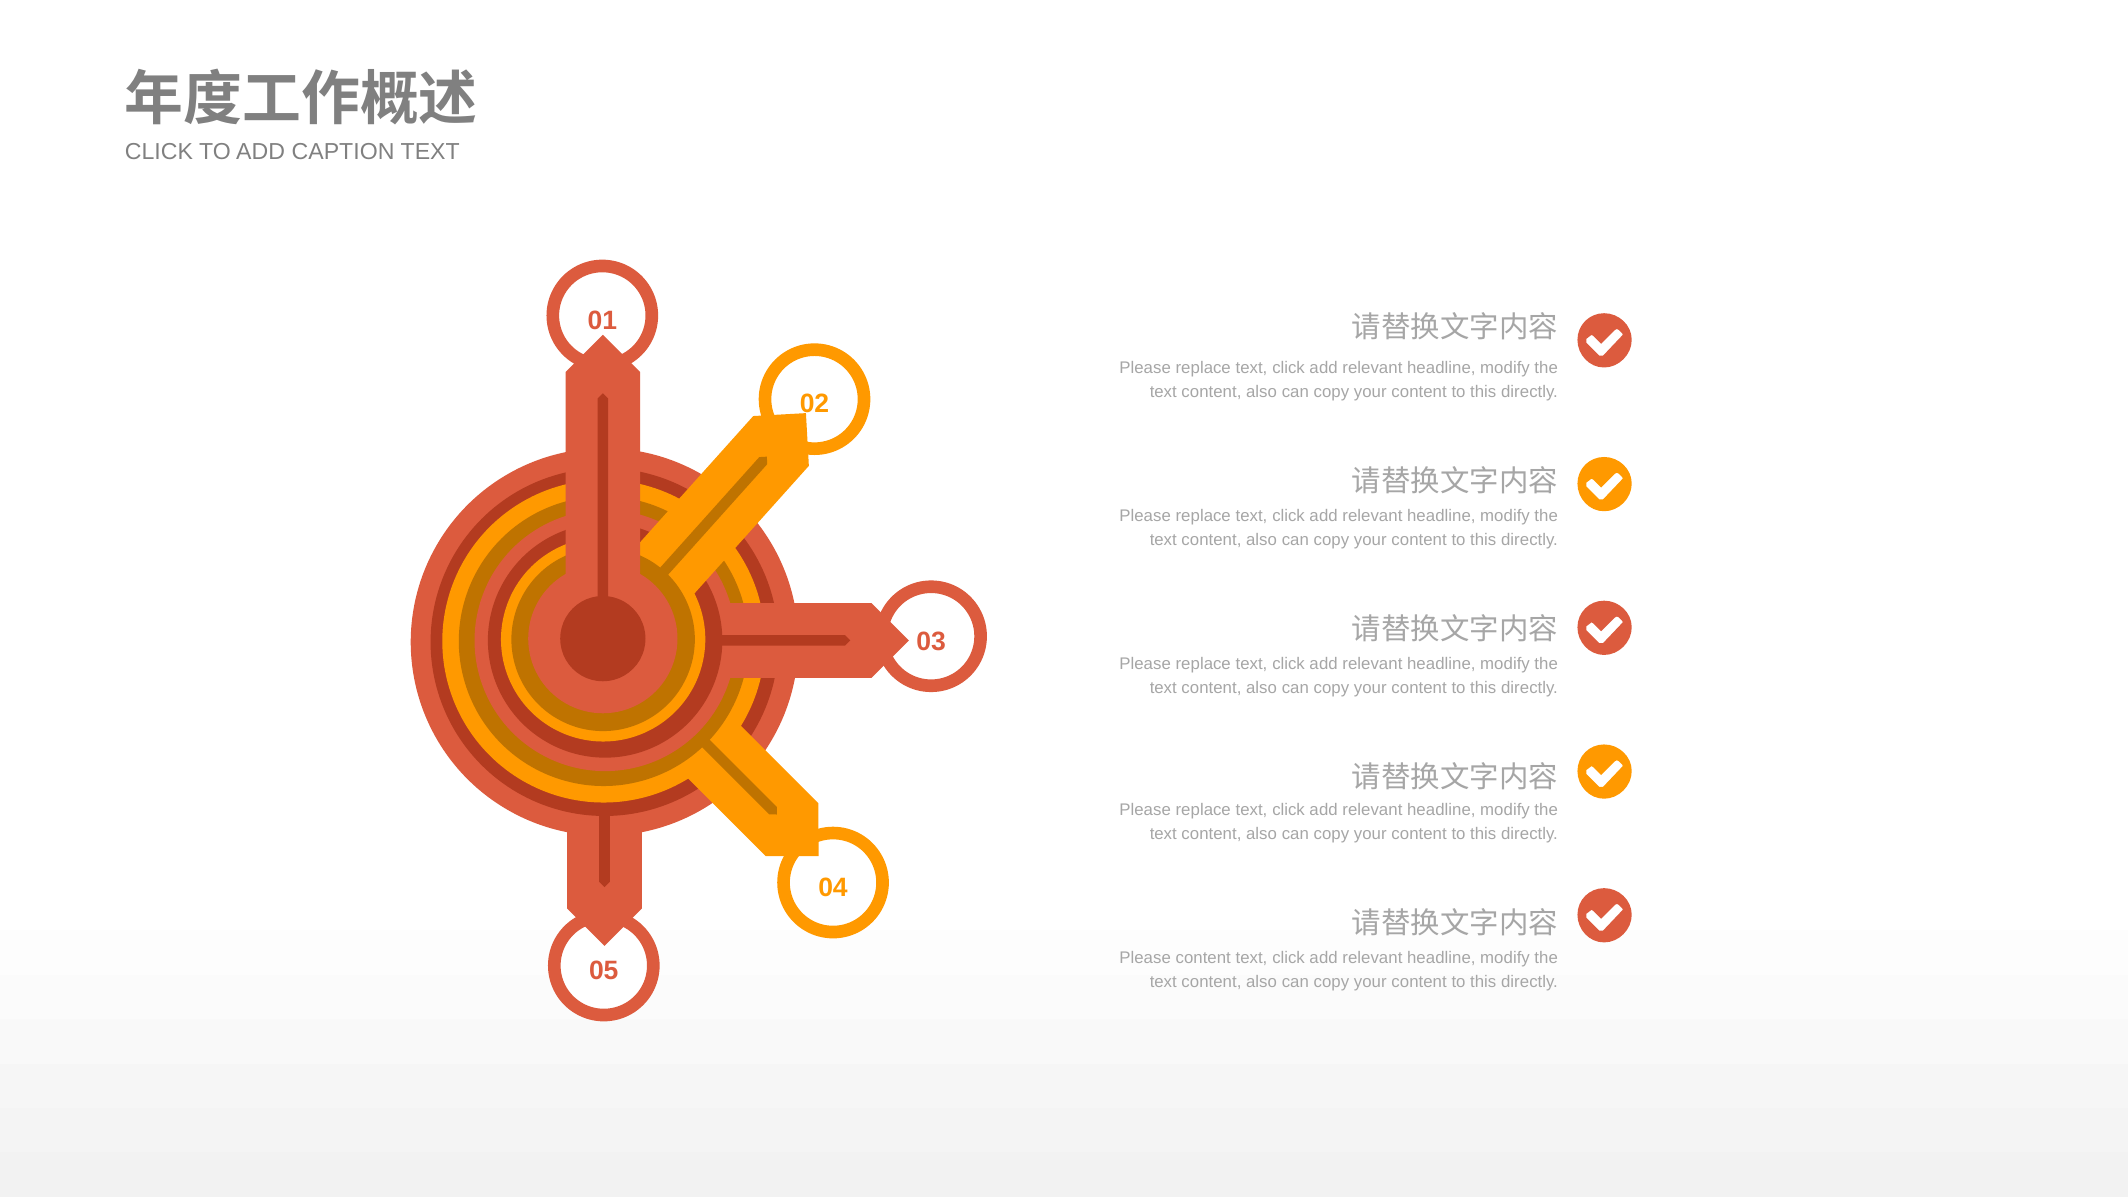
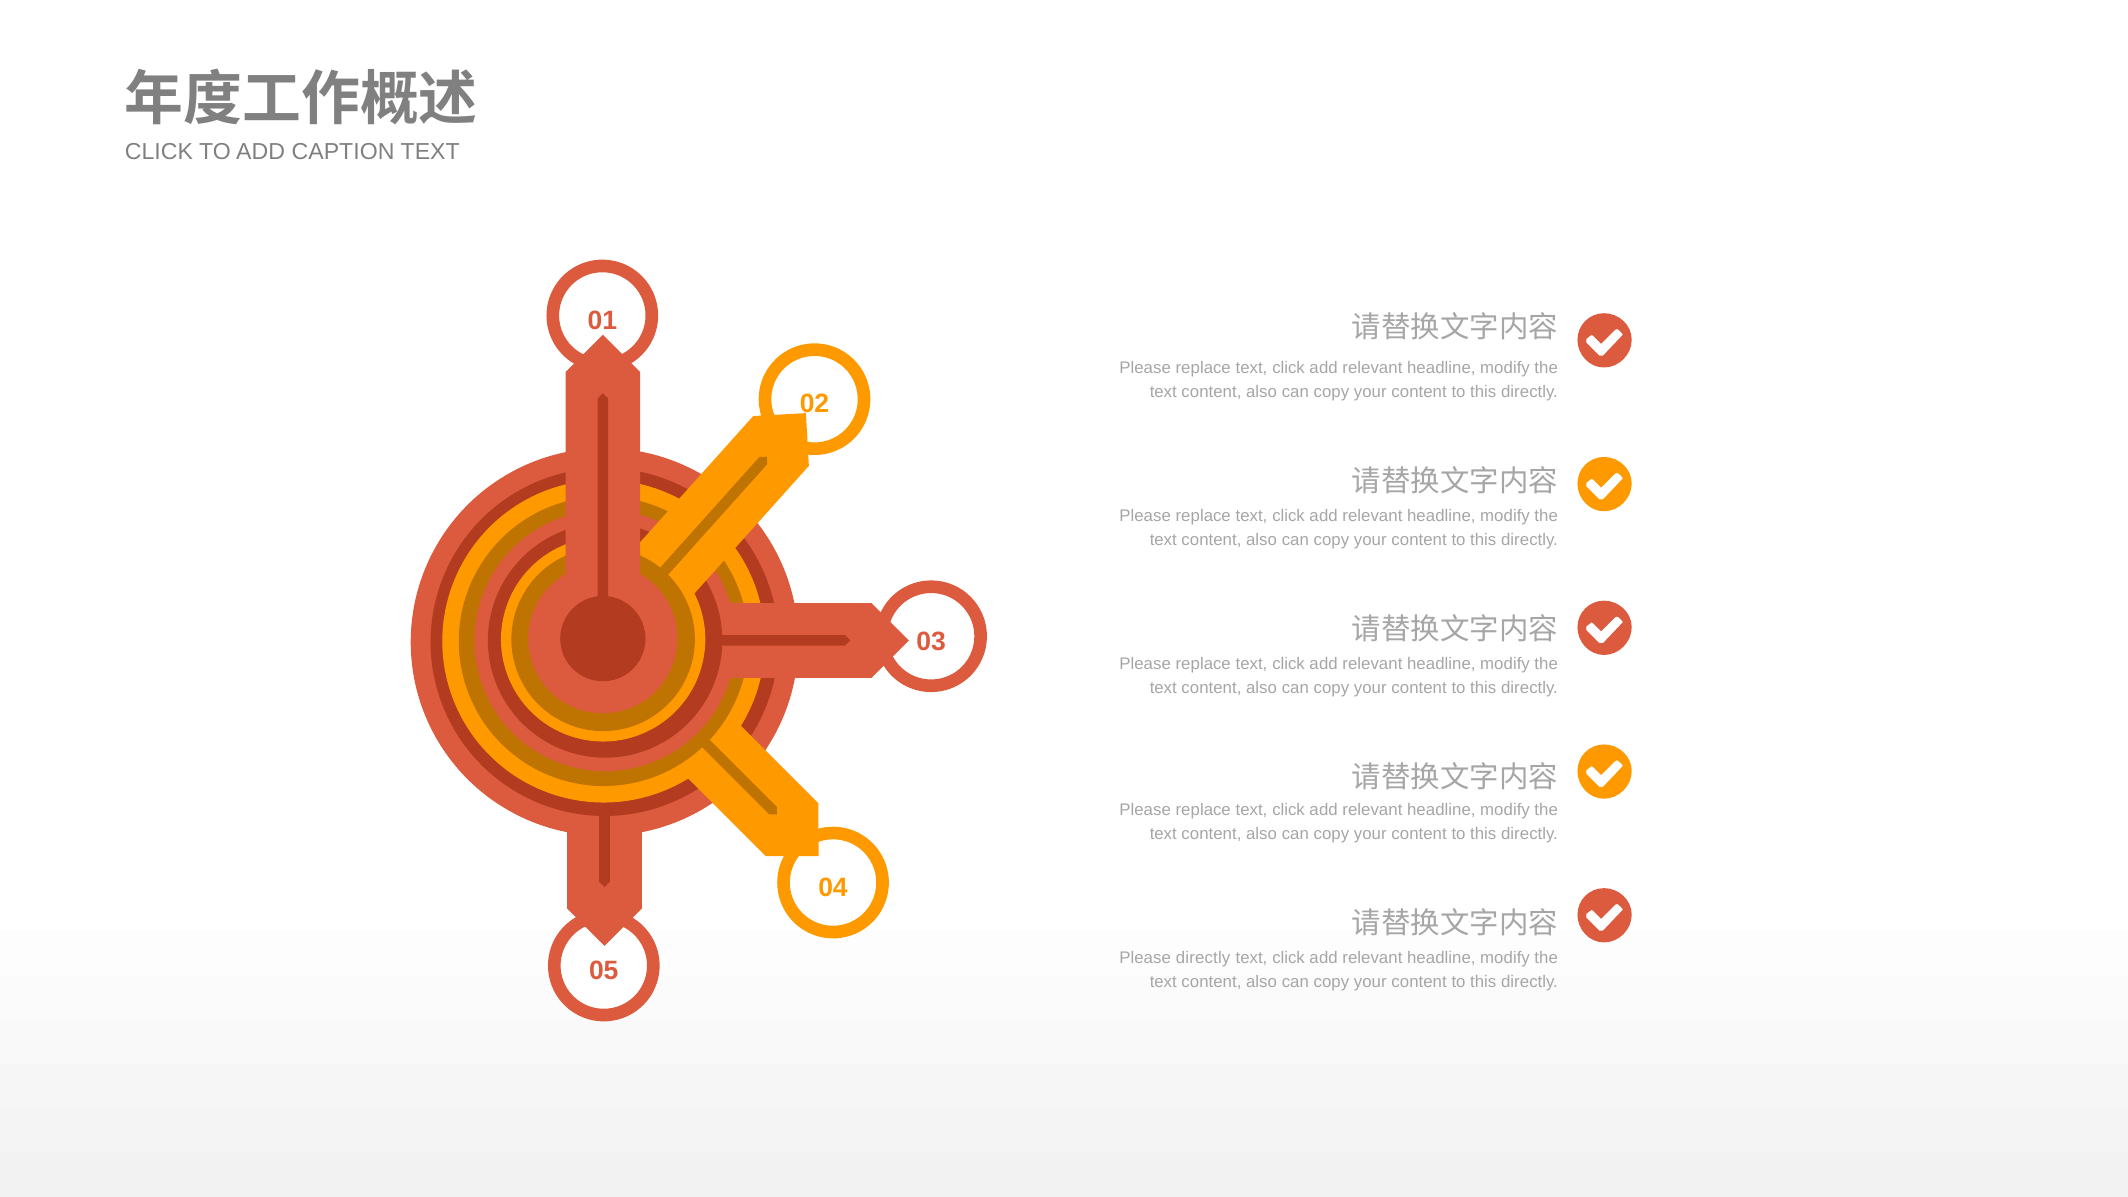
Please content: content -> directly
